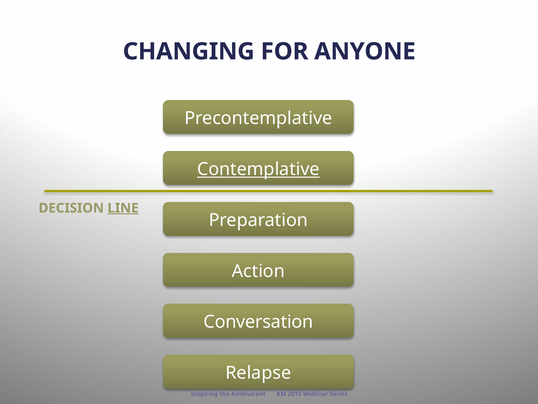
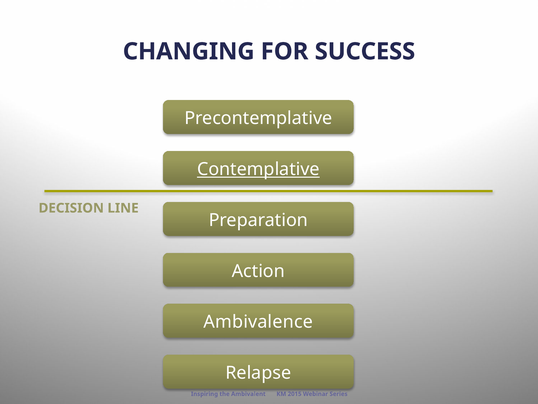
ANYONE: ANYONE -> SUCCESS
LINE underline: present -> none
Conversation: Conversation -> Ambivalence
